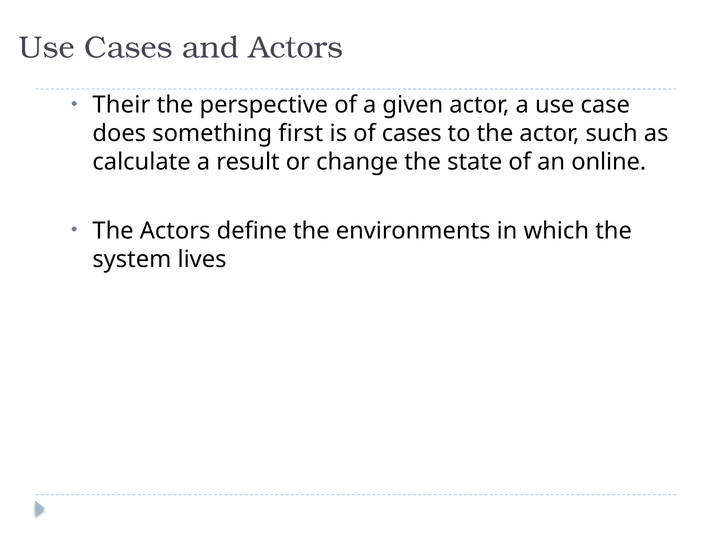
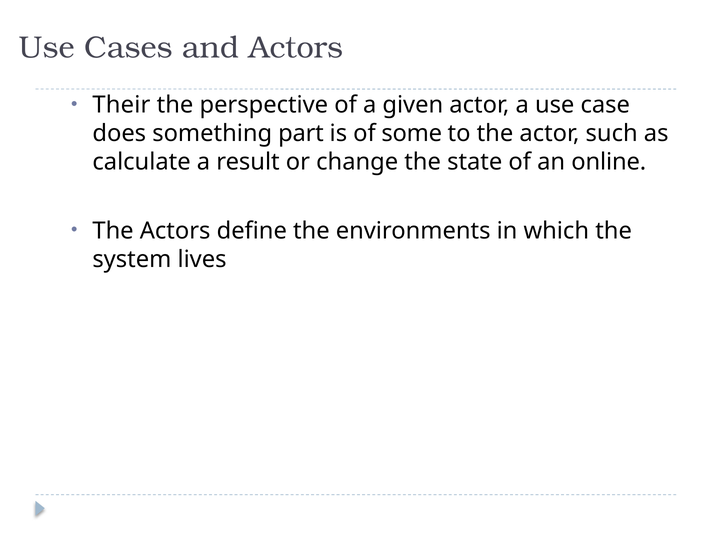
first: first -> part
of cases: cases -> some
